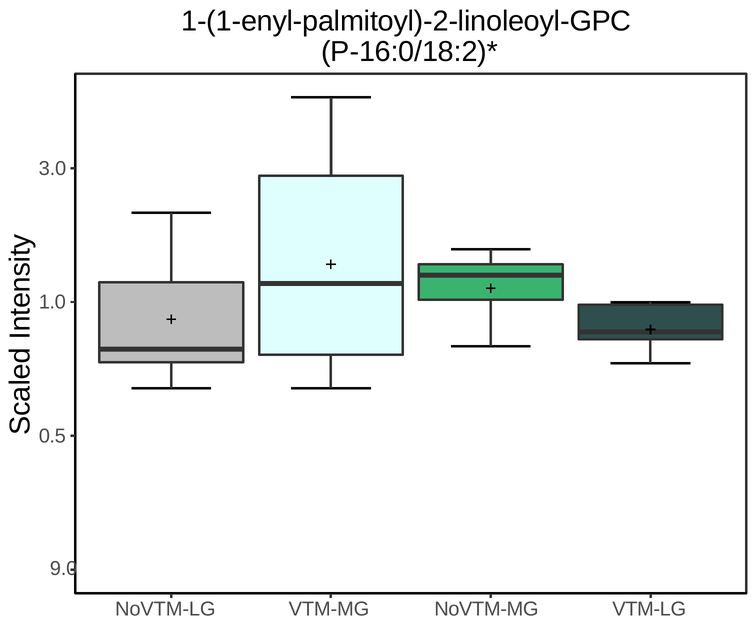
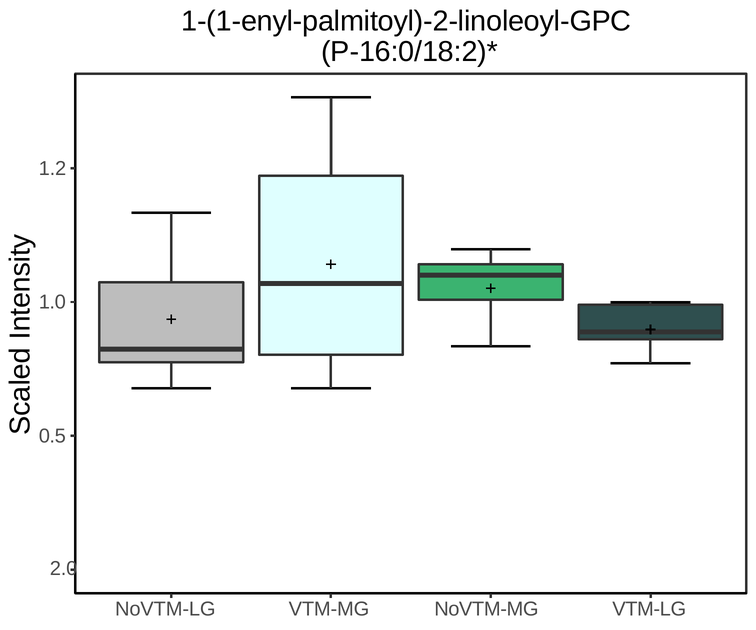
3.0: 3.0 -> 1.2
9.0: 9.0 -> 2.0
